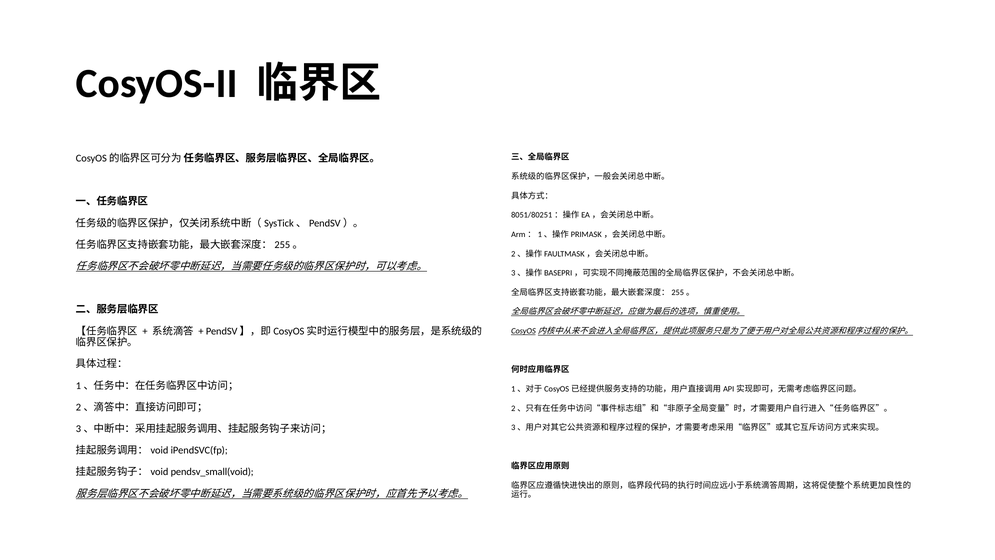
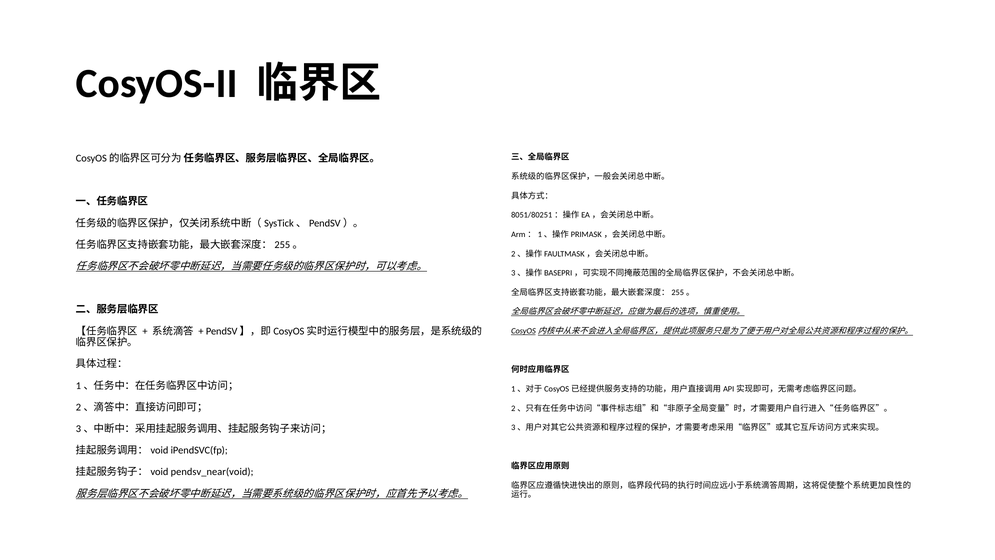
pendsv_small(void: pendsv_small(void -> pendsv_near(void
